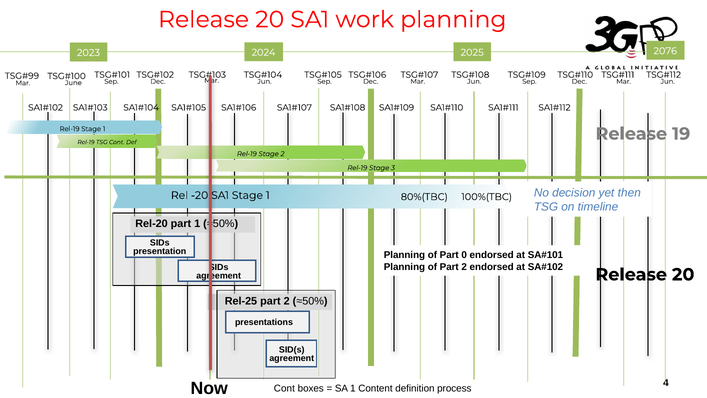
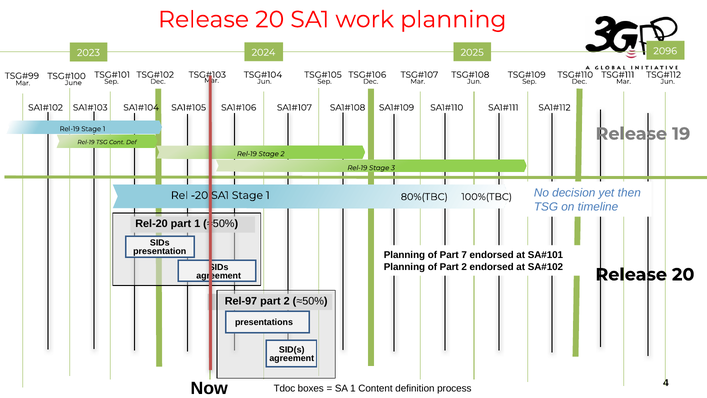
2076: 2076 -> 2096
0: 0 -> 7
Rel-25: Rel-25 -> Rel-97
Cont at (284, 388): Cont -> Tdoc
